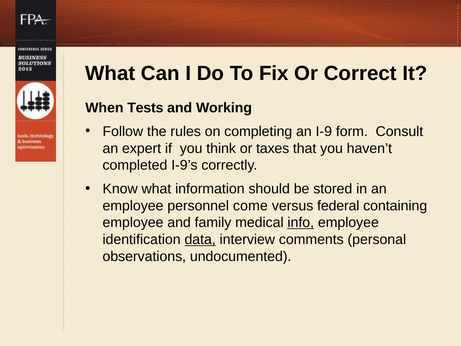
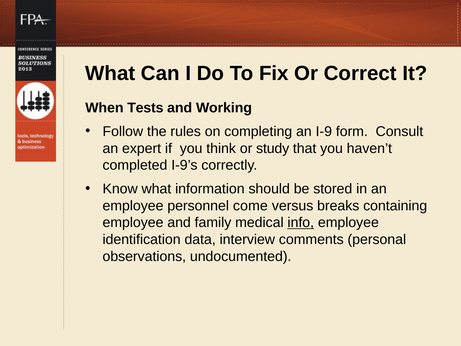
taxes: taxes -> study
federal: federal -> breaks
data underline: present -> none
